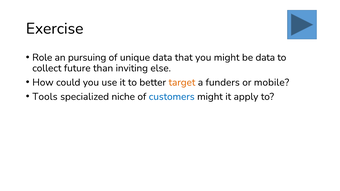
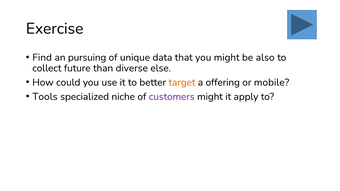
Role: Role -> Find
be data: data -> also
inviting: inviting -> diverse
funders: funders -> offering
customers colour: blue -> purple
